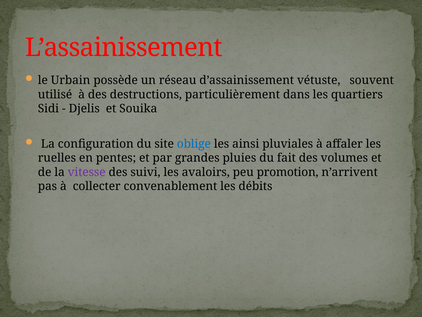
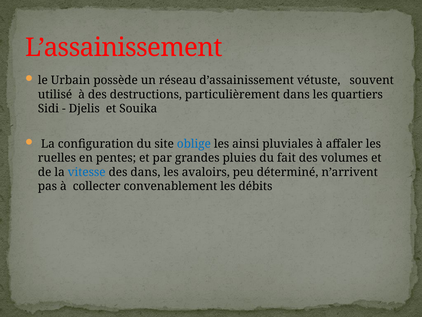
vitesse colour: purple -> blue
des suivi: suivi -> dans
promotion: promotion -> déterminé
